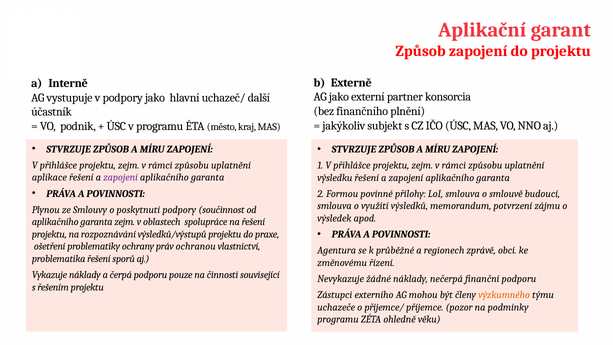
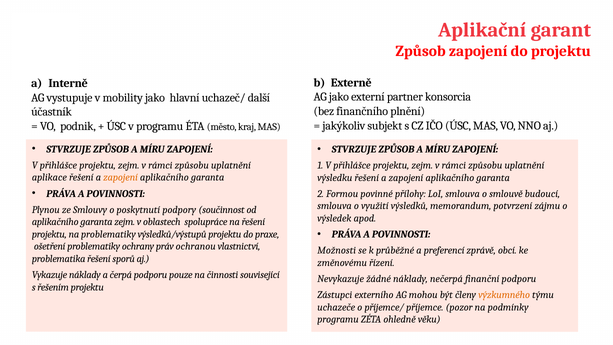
v podpory: podpory -> mobility
zapojení at (121, 177) colour: purple -> orange
na rozpoznávání: rozpoznávání -> problematiky
Agentura: Agentura -> Možnosti
regionech: regionech -> preferencí
